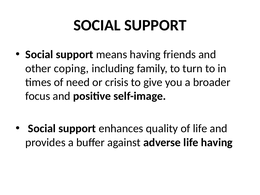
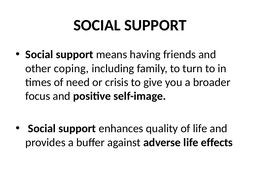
life having: having -> effects
